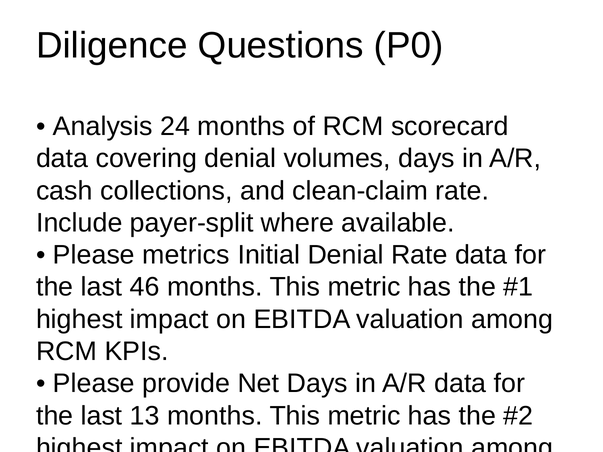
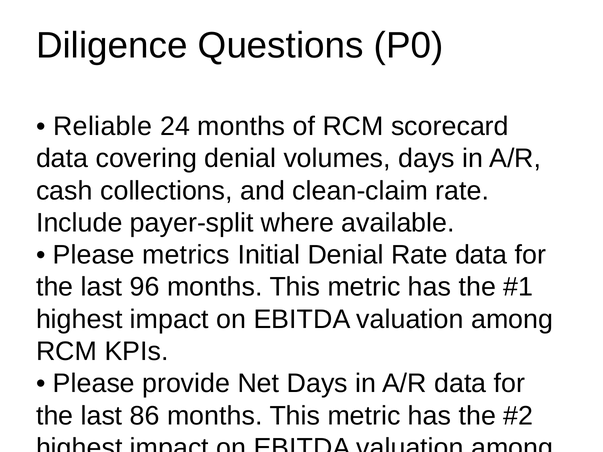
Analysis: Analysis -> Reliable
46: 46 -> 96
13: 13 -> 86
